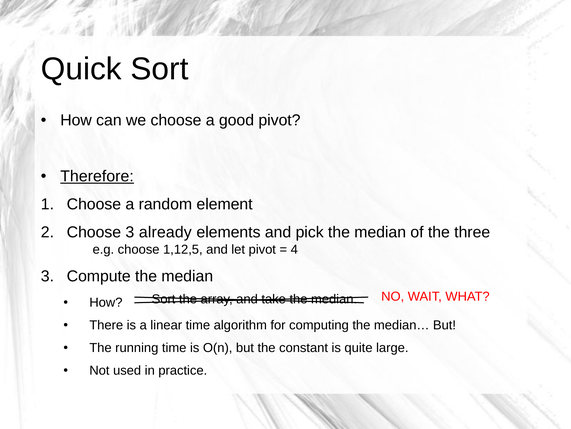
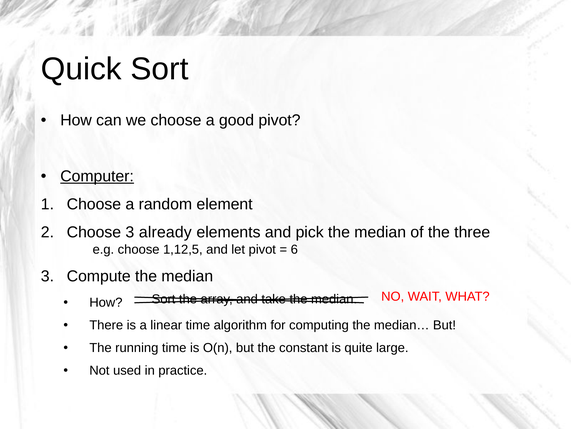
Therefore: Therefore -> Computer
4: 4 -> 6
